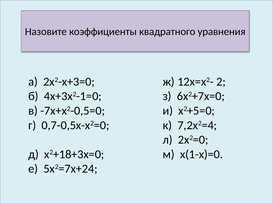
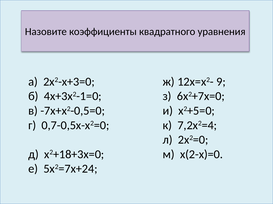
2: 2 -> 9
х(1-х)=0: х(1-х)=0 -> х(2-х)=0
